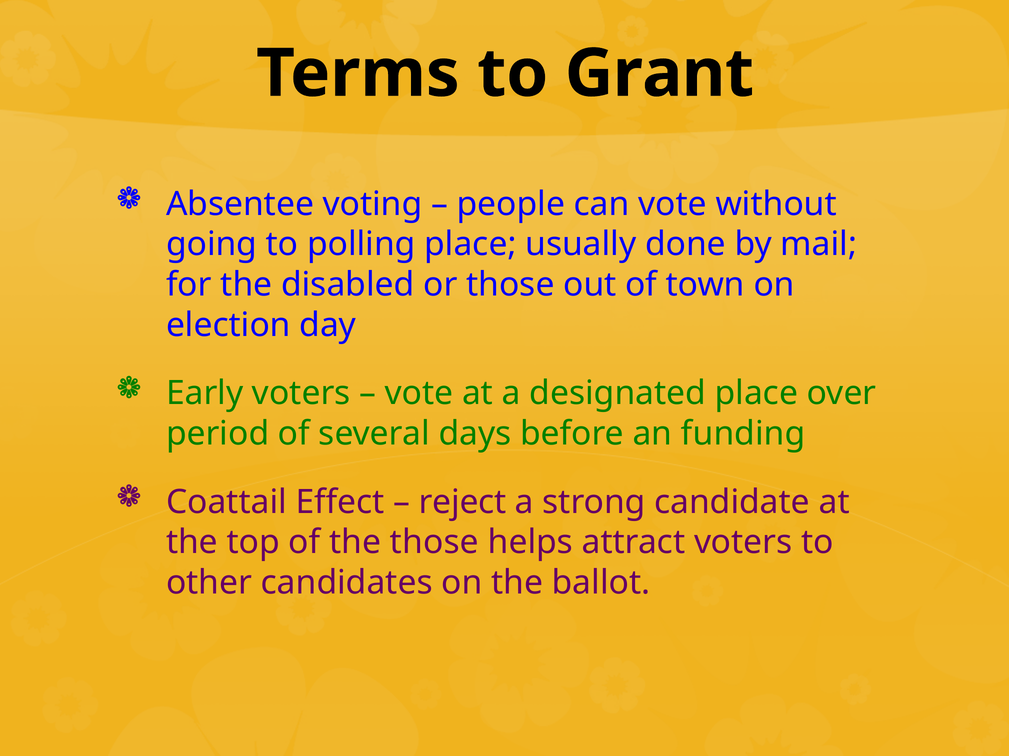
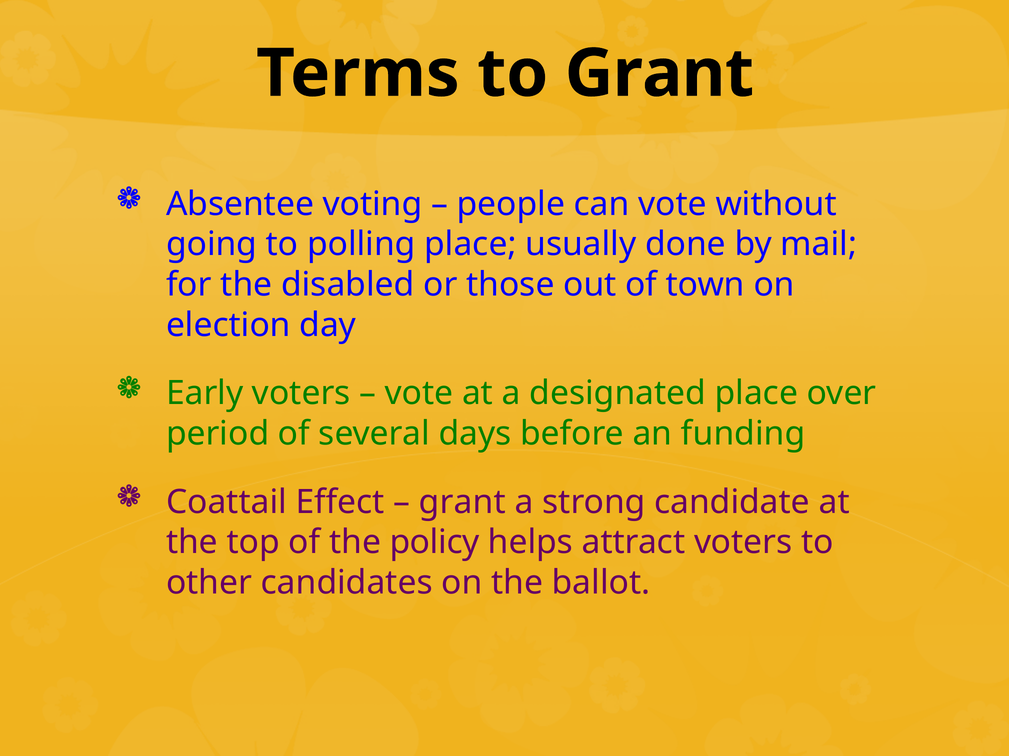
reject at (463, 502): reject -> grant
the those: those -> policy
